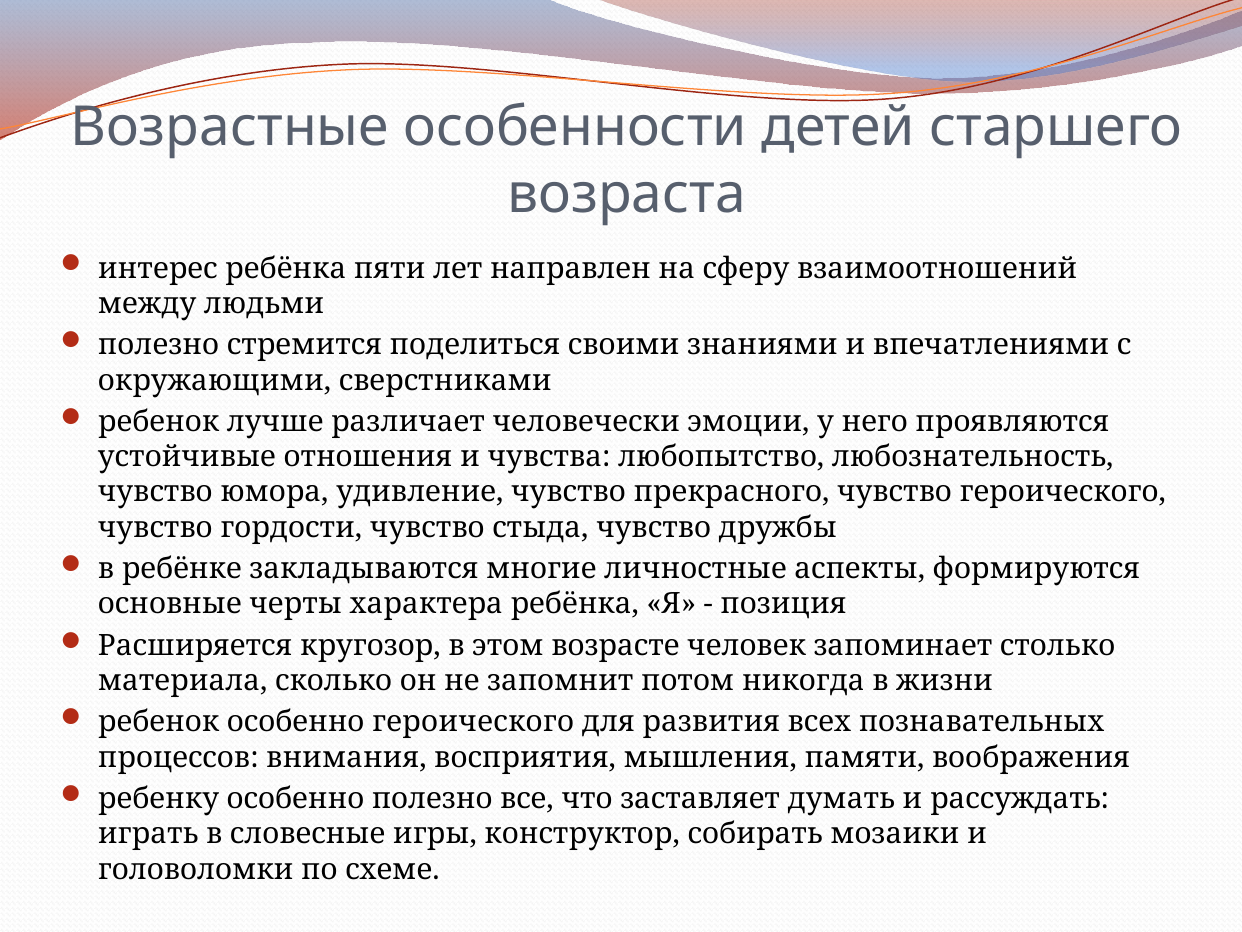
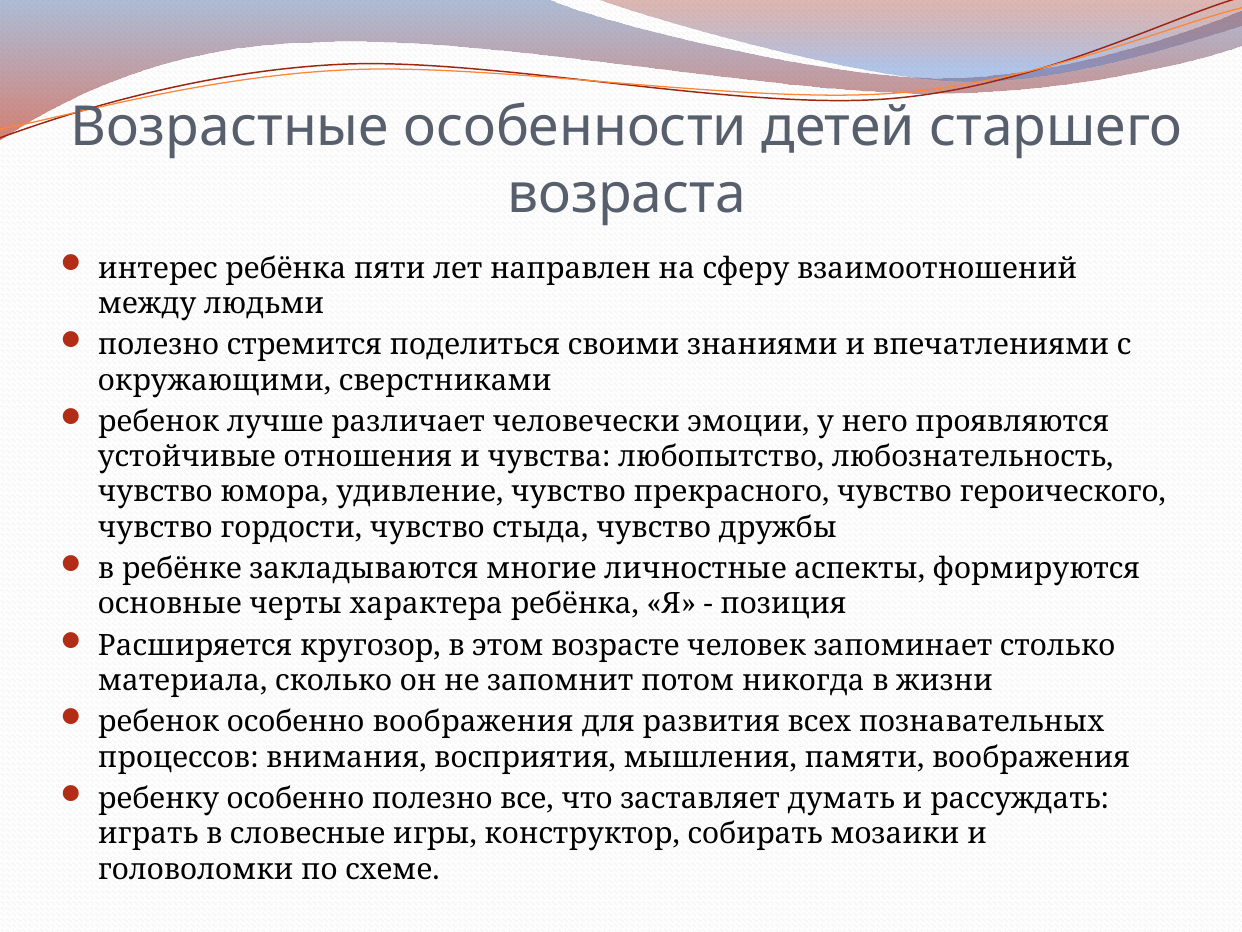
особенно героического: героического -> воображения
